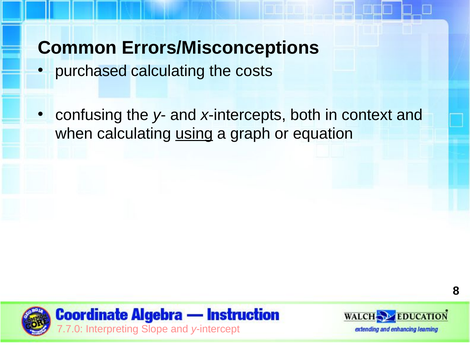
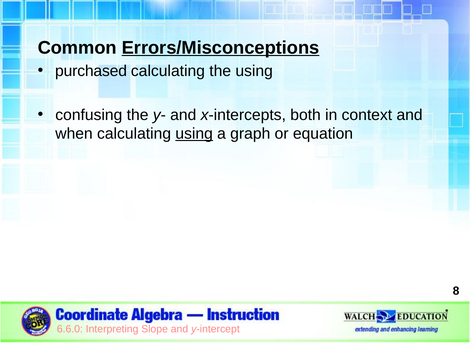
Errors/Misconceptions underline: none -> present
the costs: costs -> using
7.7.0: 7.7.0 -> 6.6.0
